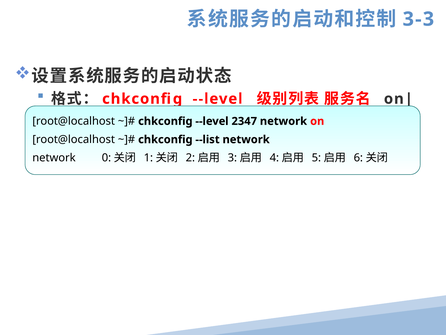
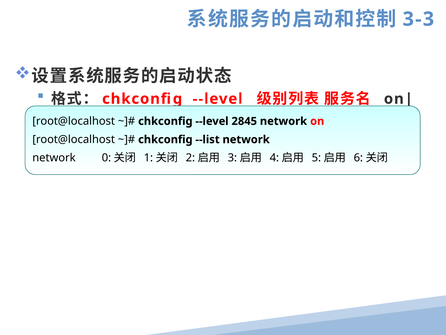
2347: 2347 -> 2845
